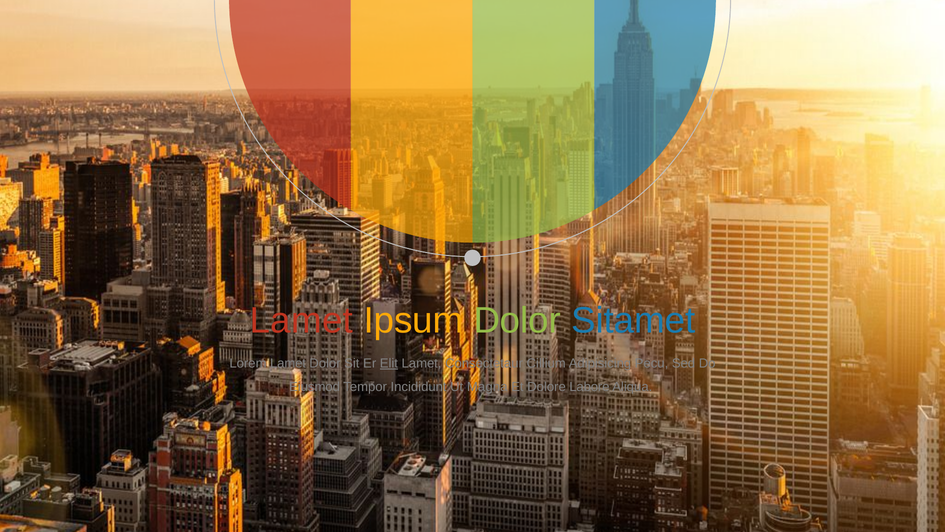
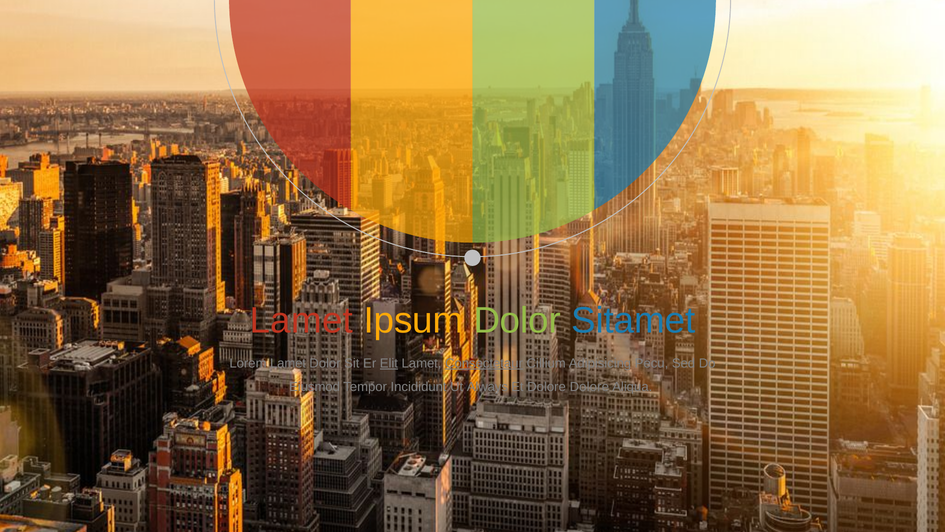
Consectetaur underline: none -> present
Magna: Magna -> Always
Dolore Labore: Labore -> Dolore
